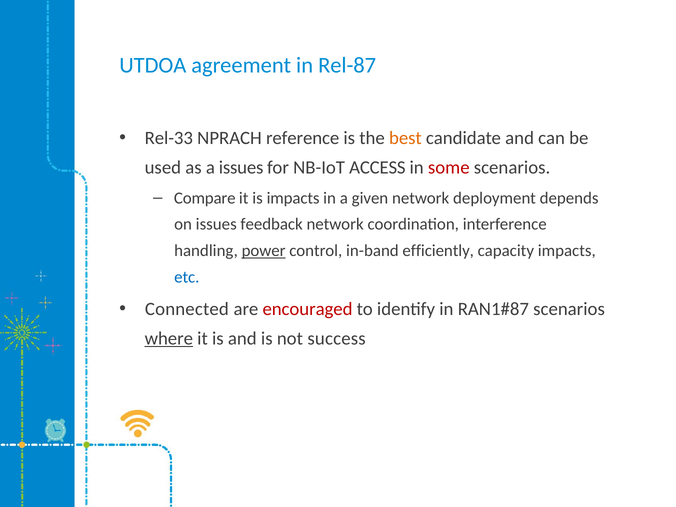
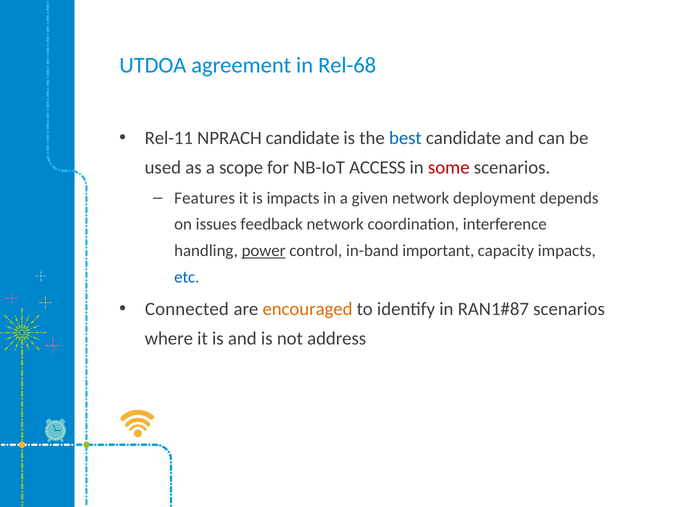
Rel-87: Rel-87 -> Rel-68
Rel-33: Rel-33 -> Rel-11
NPRACH reference: reference -> candidate
best colour: orange -> blue
a issues: issues -> scope
Compare: Compare -> Features
efficiently: efficiently -> important
encouraged colour: red -> orange
where underline: present -> none
success: success -> address
